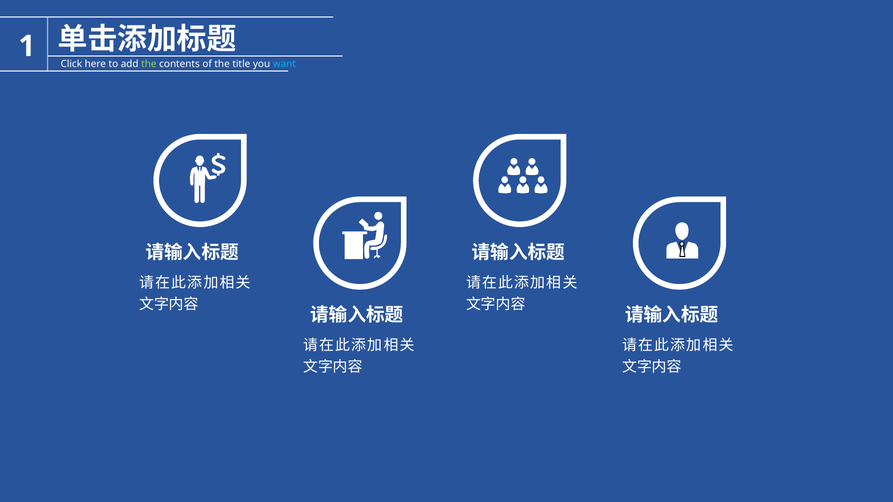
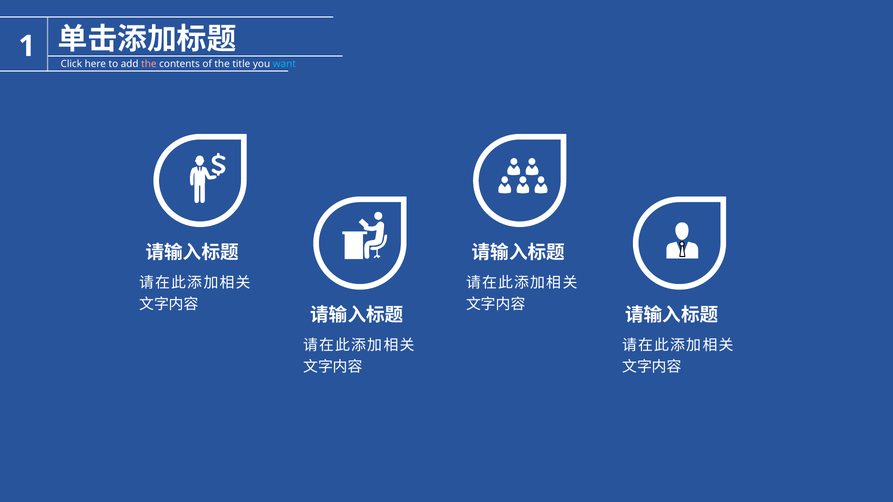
the at (149, 64) colour: light green -> pink
